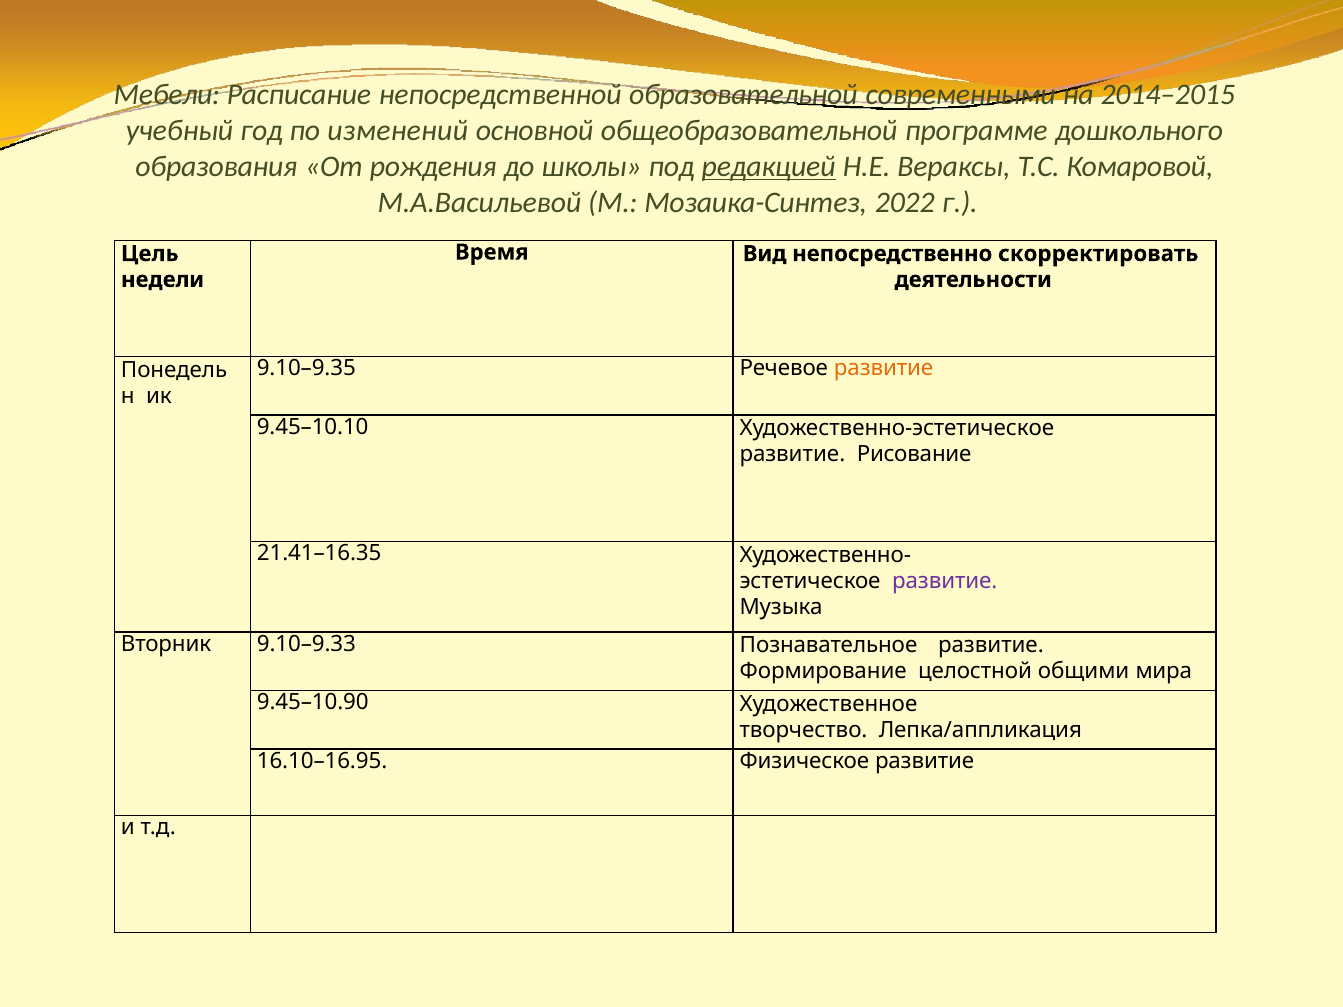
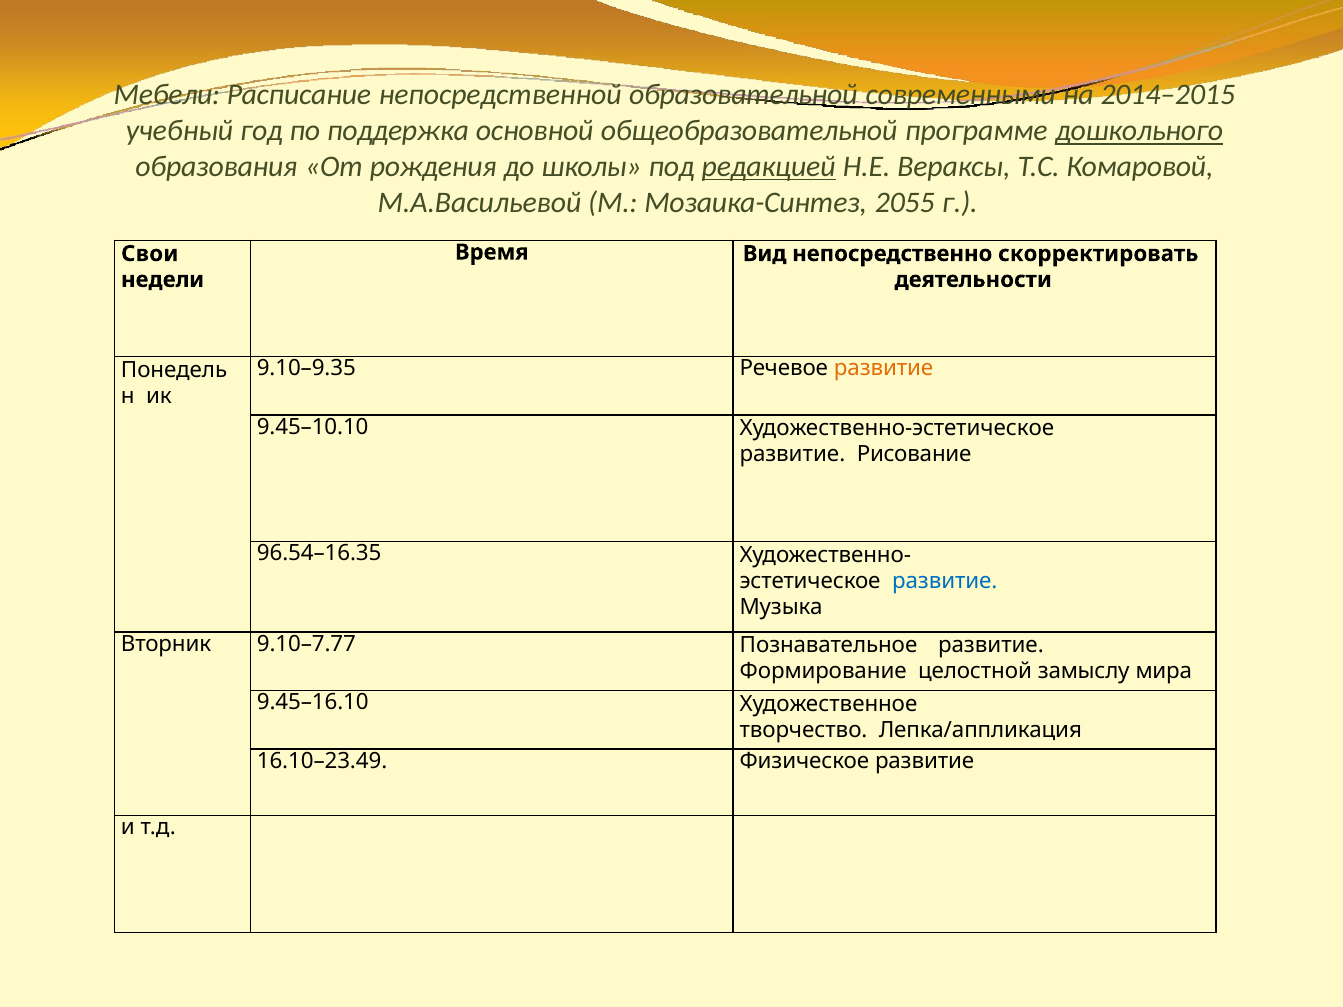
изменений: изменений -> поддержка
дошкольного underline: none -> present
2022: 2022 -> 2055
Цель: Цель -> Свои
21.41–16.35: 21.41–16.35 -> 96.54–16.35
развитие at (945, 581) colour: purple -> blue
9.10–9.33: 9.10–9.33 -> 9.10–7.77
общими: общими -> замыслу
9.45–10.90: 9.45–10.90 -> 9.45–16.10
16.10–16.95: 16.10–16.95 -> 16.10–23.49
